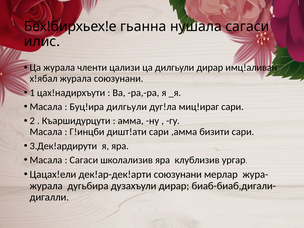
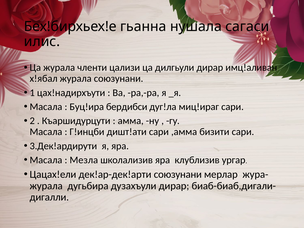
Буц!ира дилгьули: дилгьули -> бердибси
Сагаси at (84, 160): Сагаси -> Мезла
